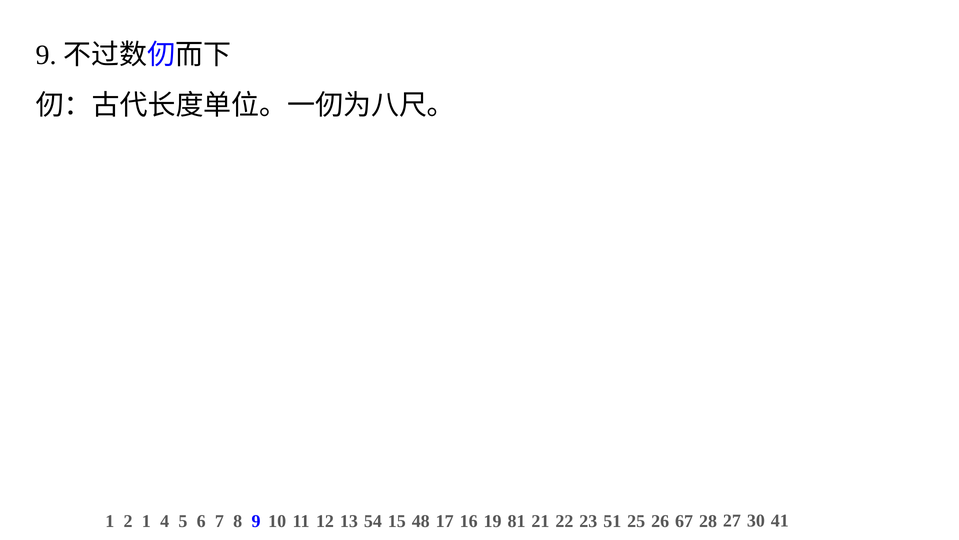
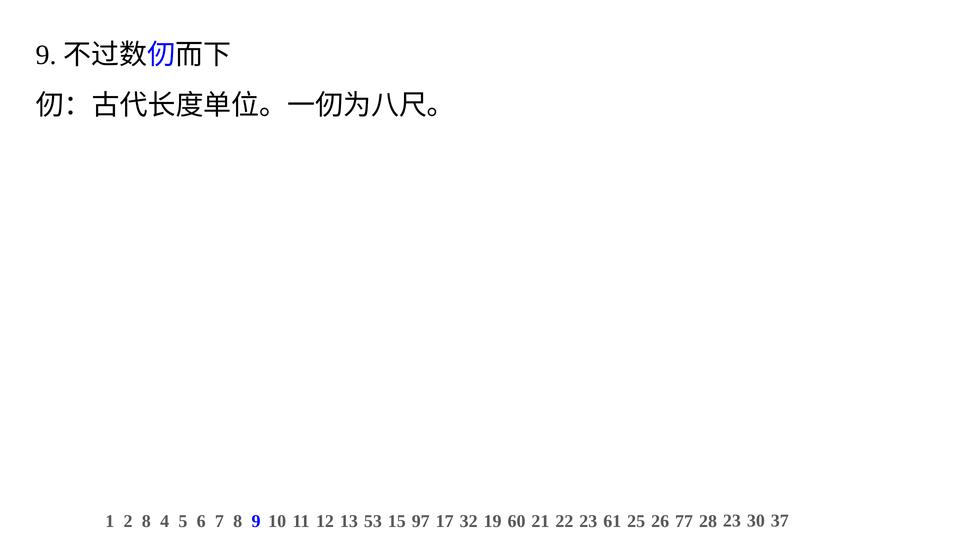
2 1: 1 -> 8
54: 54 -> 53
48: 48 -> 97
16: 16 -> 32
81: 81 -> 60
51: 51 -> 61
67: 67 -> 77
28 27: 27 -> 23
41: 41 -> 37
